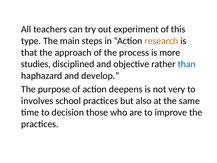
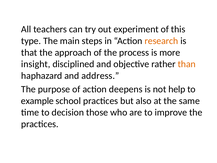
studies: studies -> insight
than colour: blue -> orange
develop: develop -> address
very: very -> help
involves: involves -> example
